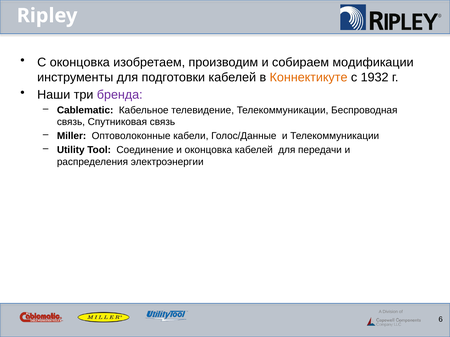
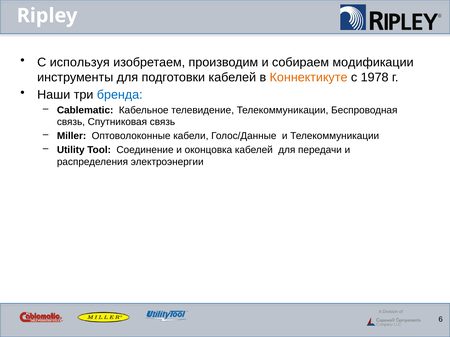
С оконцовка: оконцовка -> используя
1932: 1932 -> 1978
бренда colour: purple -> blue
